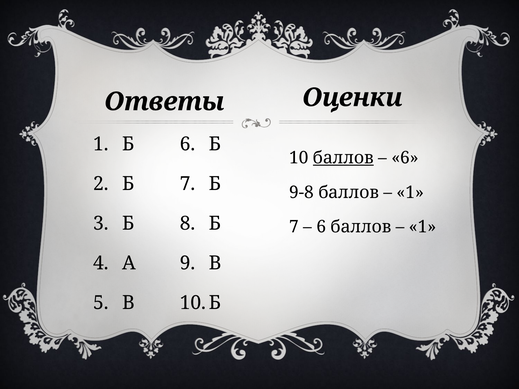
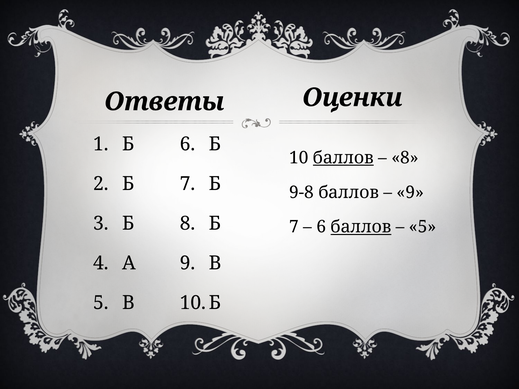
6 at (405, 158): 6 -> 8
1 at (410, 192): 1 -> 9
баллов at (361, 227) underline: none -> present
1 at (423, 227): 1 -> 5
